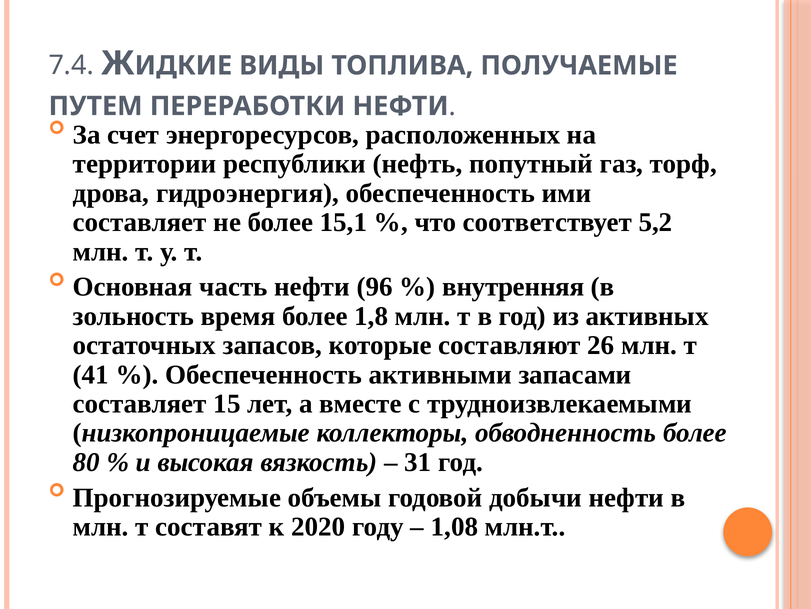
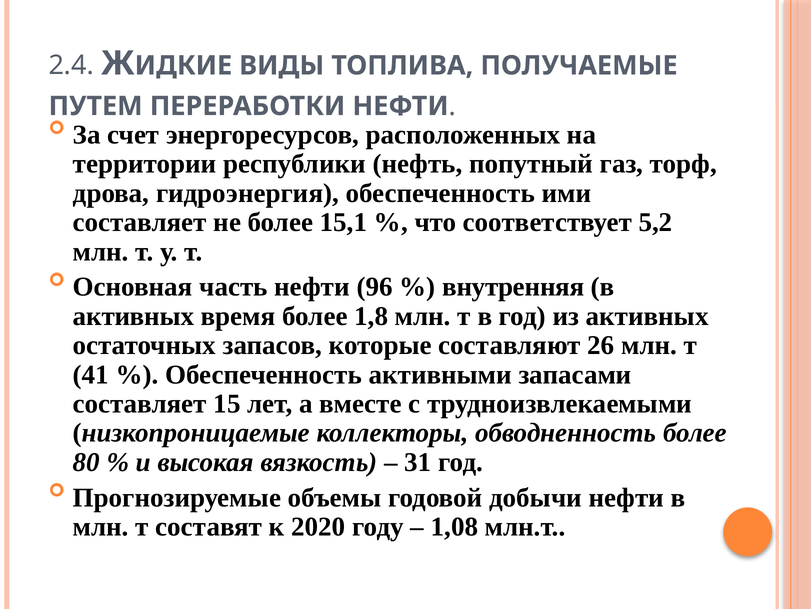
7.4: 7.4 -> 2.4
зольность at (133, 316): зольность -> активных
